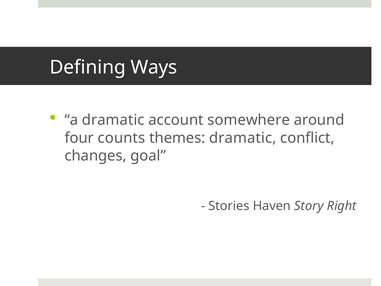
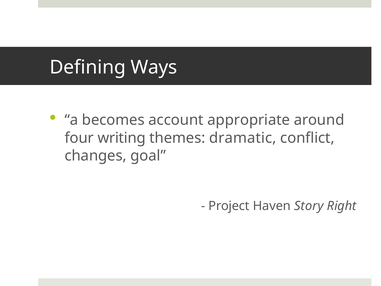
a dramatic: dramatic -> becomes
somewhere: somewhere -> appropriate
counts: counts -> writing
Stories: Stories -> Project
